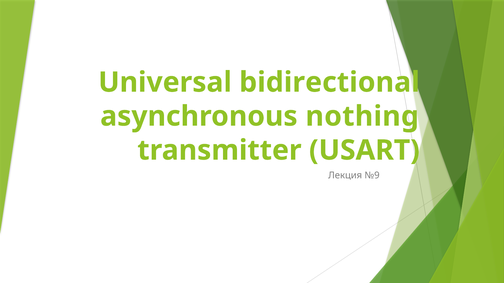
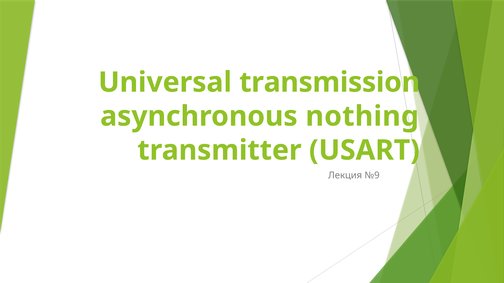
bidirectional: bidirectional -> transmission
